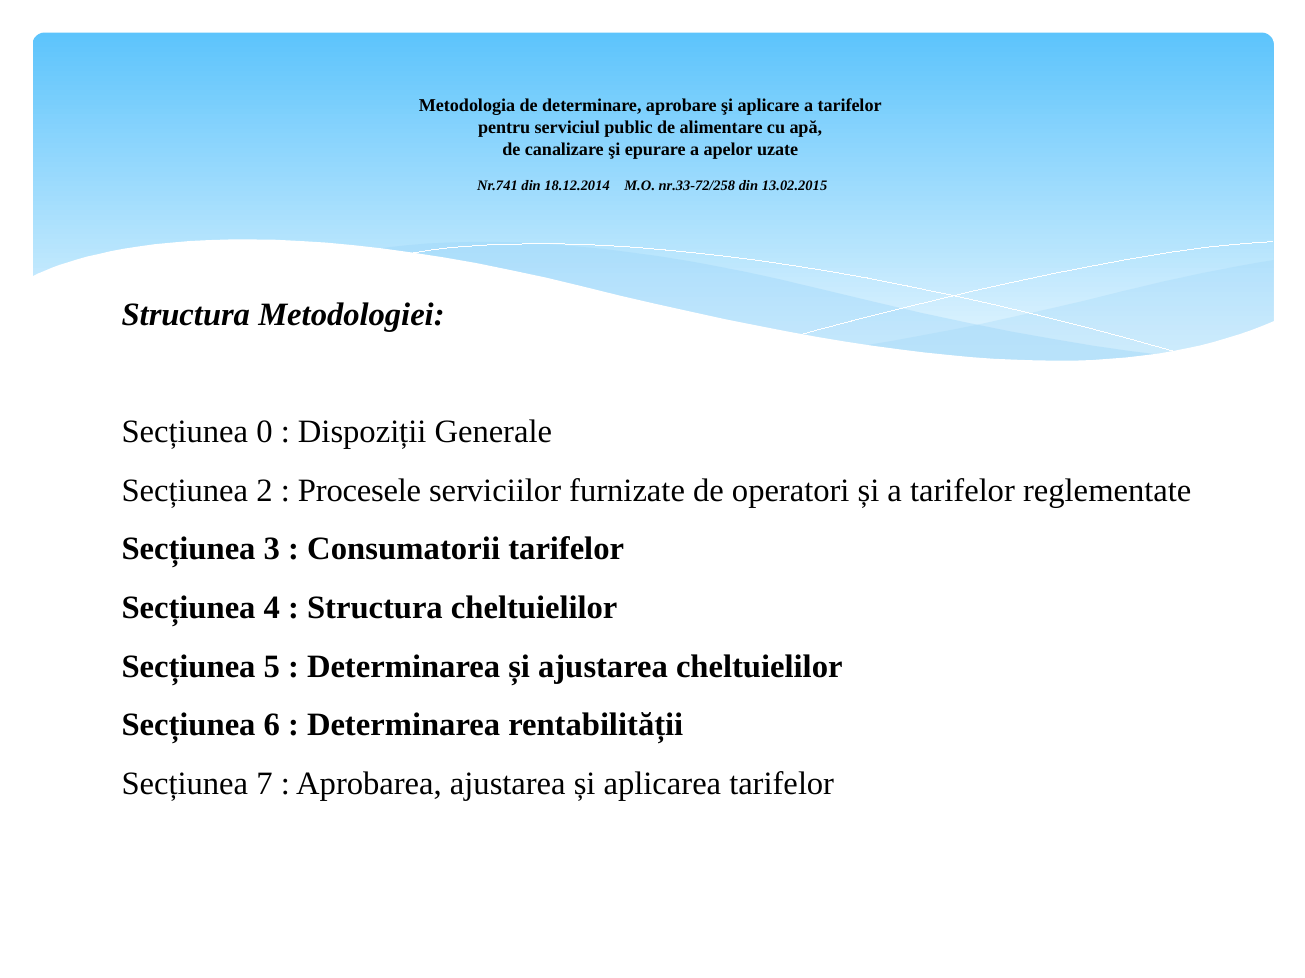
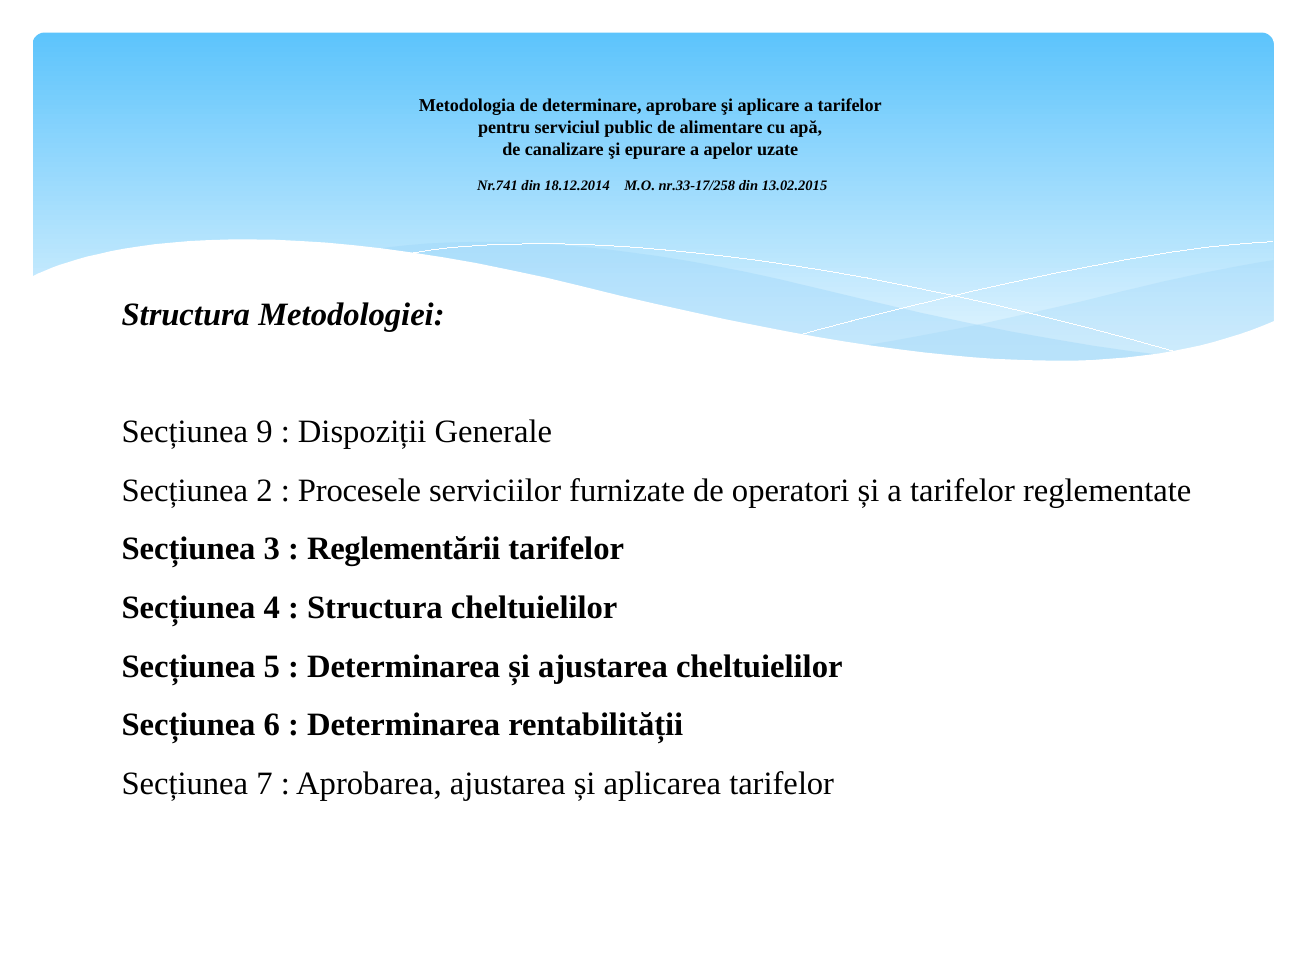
nr.33-72/258: nr.33-72/258 -> nr.33-17/258
0: 0 -> 9
Consumatorii: Consumatorii -> Reglementării
